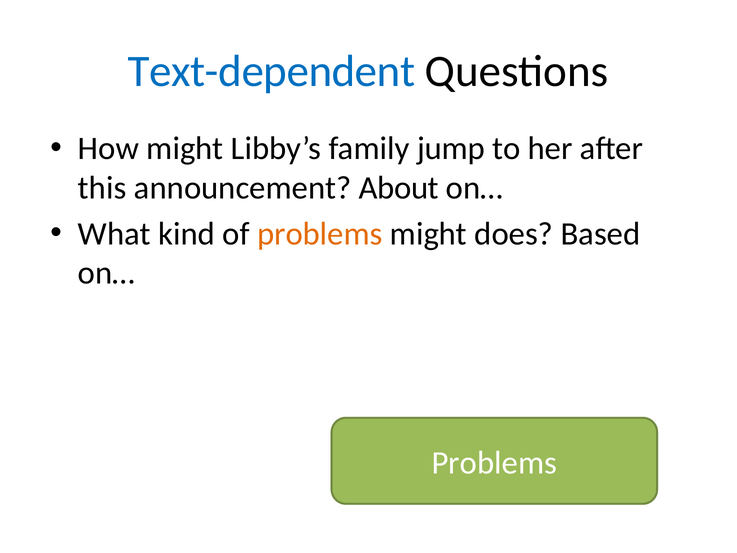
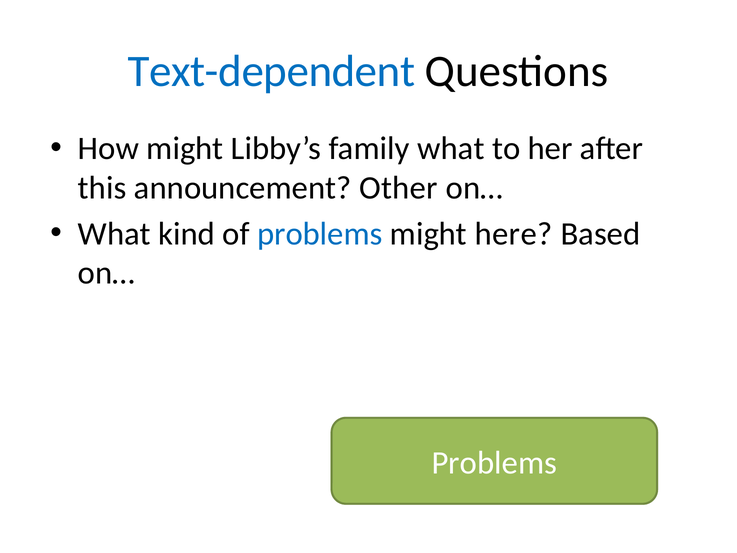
family jump: jump -> what
About: About -> Other
problems at (320, 234) colour: orange -> blue
does: does -> here
